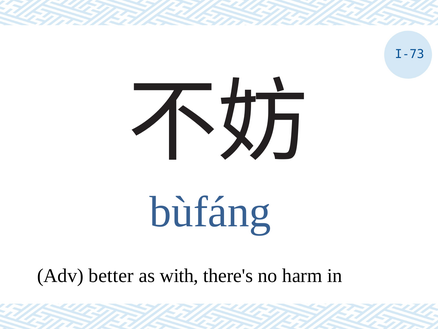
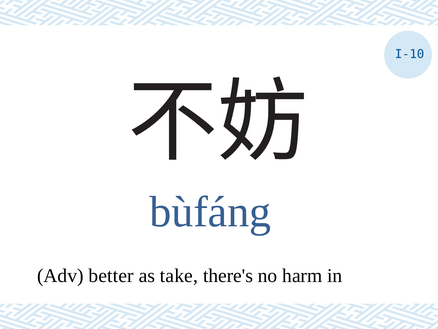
I-73: I-73 -> I-10
with: with -> take
